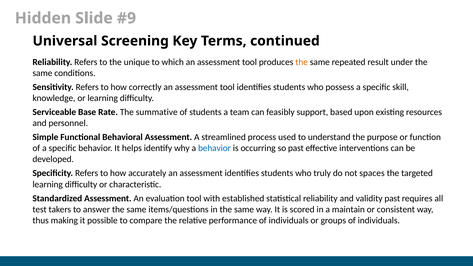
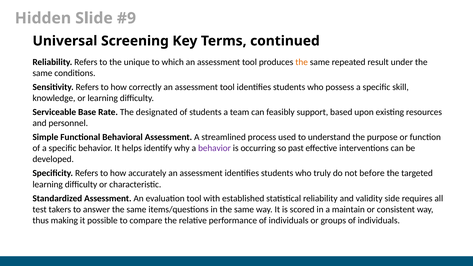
summative: summative -> designated
behavior at (214, 148) colour: blue -> purple
spaces: spaces -> before
validity past: past -> side
